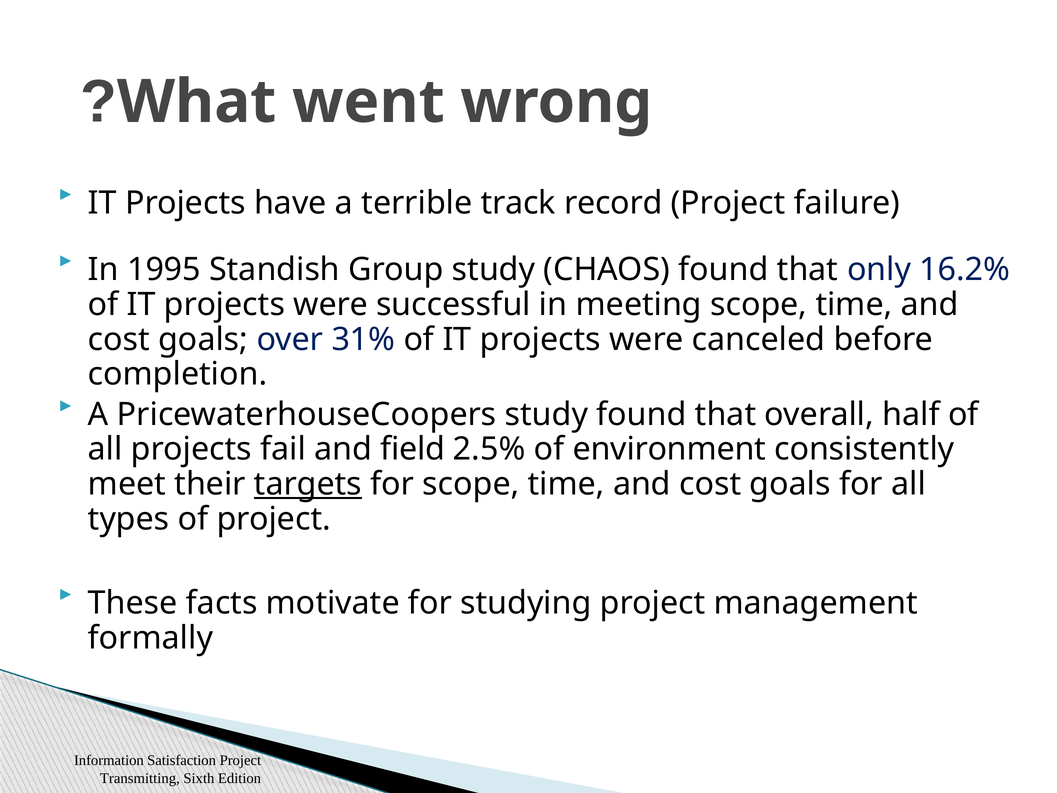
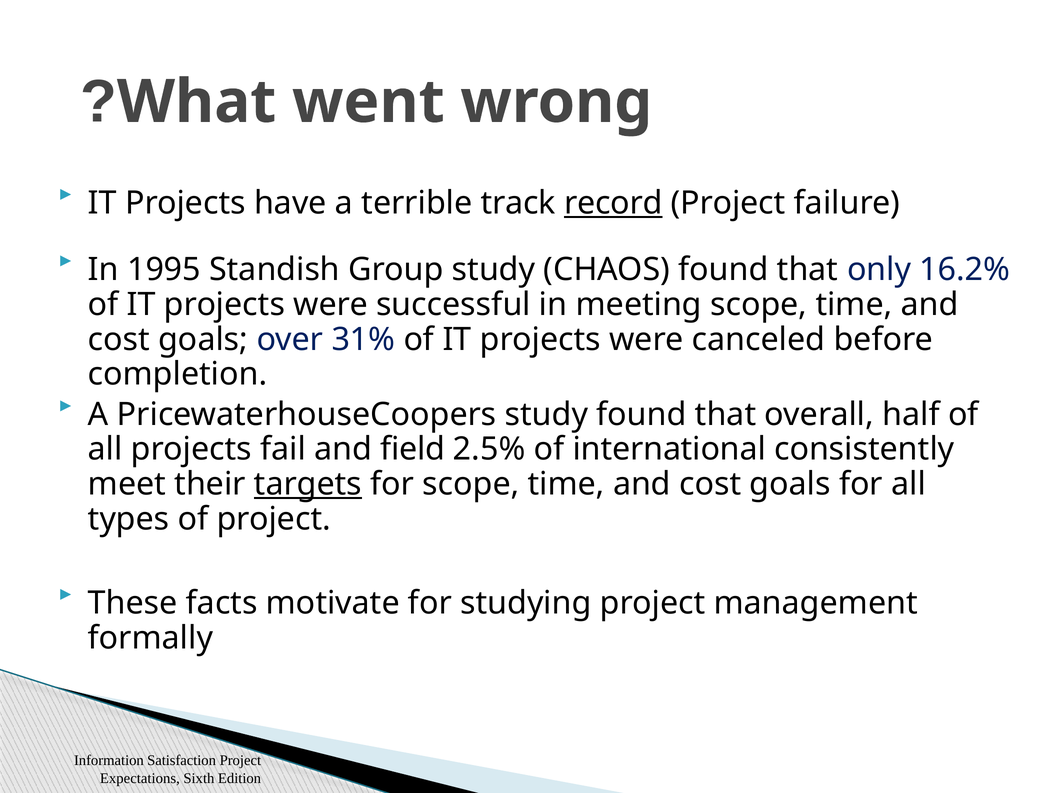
record underline: none -> present
environment: environment -> international
Transmitting: Transmitting -> Expectations
